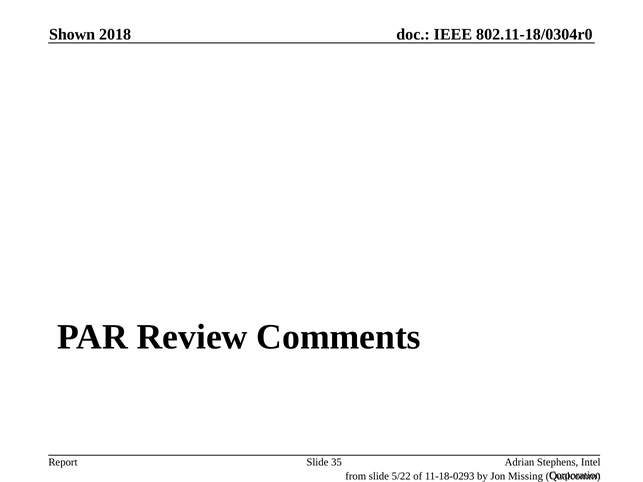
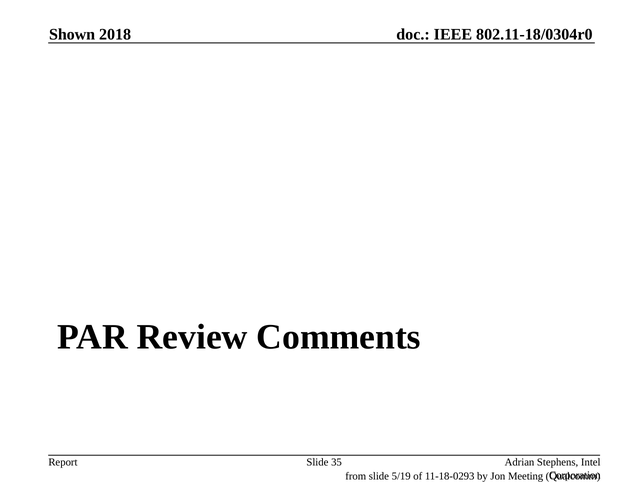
5/22: 5/22 -> 5/19
Missing: Missing -> Meeting
